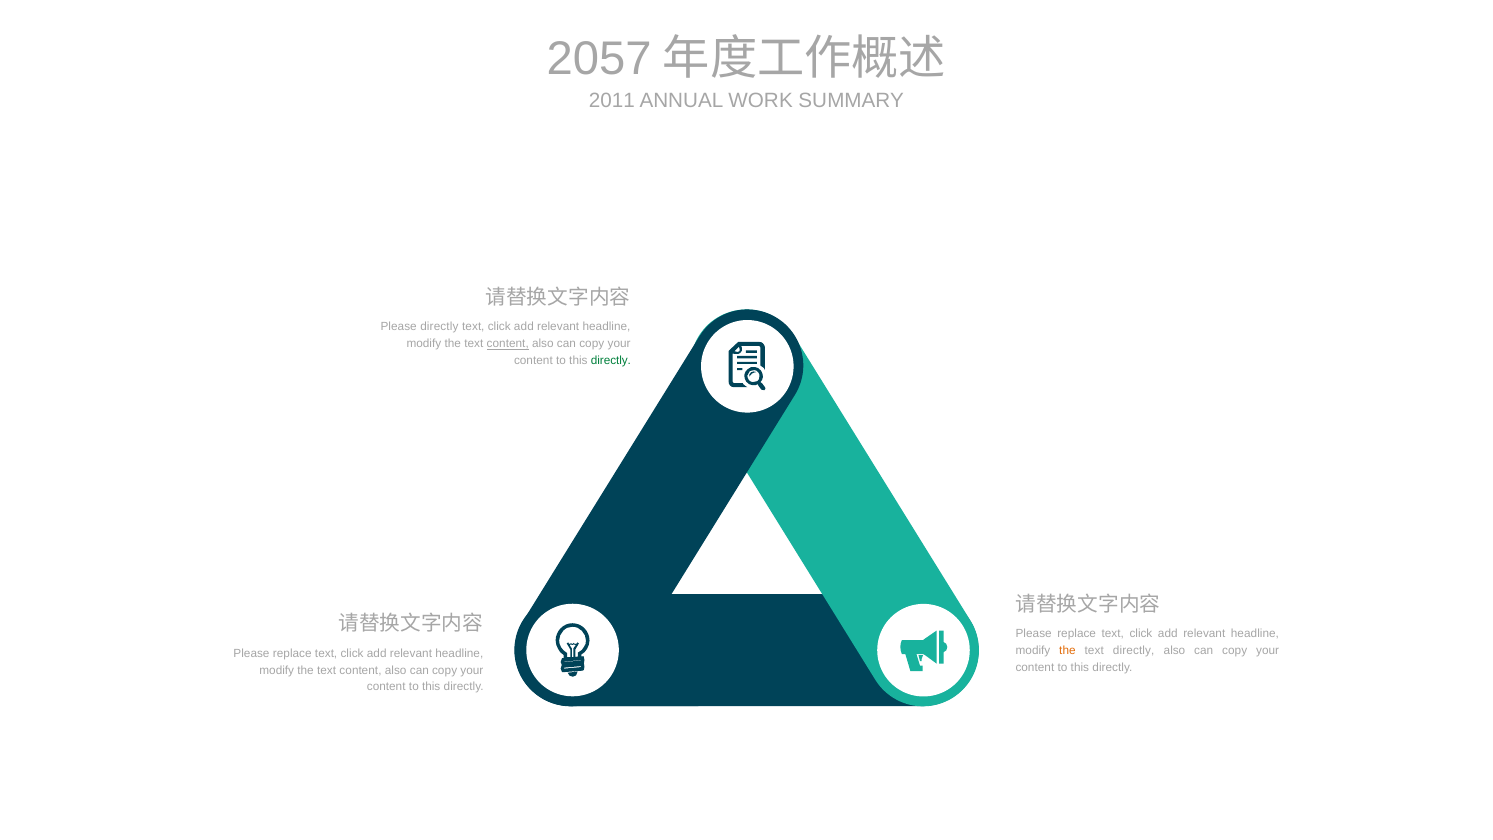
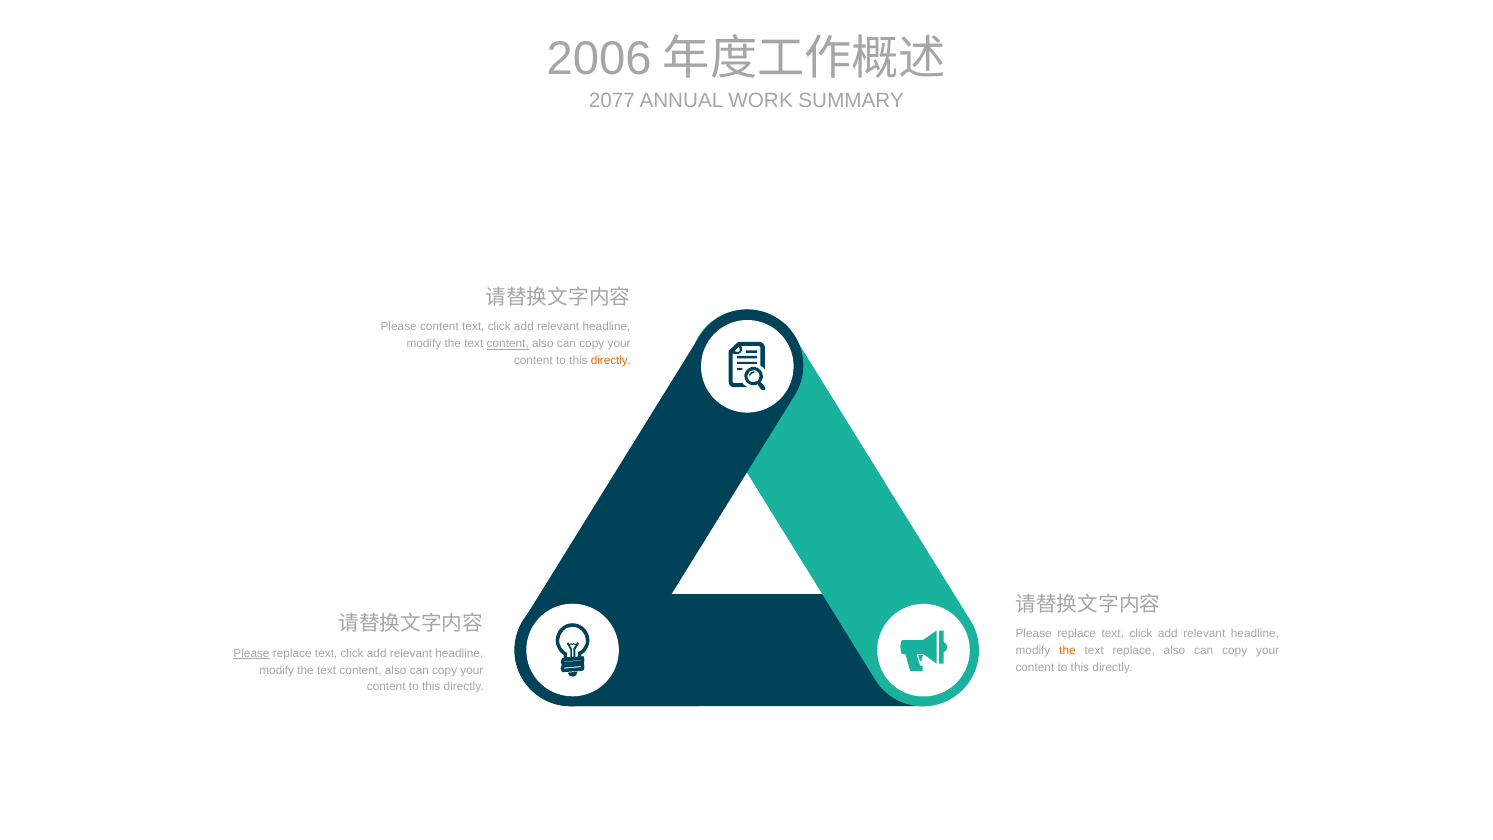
2057: 2057 -> 2006
2011: 2011 -> 2077
Please directly: directly -> content
directly at (611, 361) colour: green -> orange
text directly: directly -> replace
Please at (252, 653) underline: none -> present
